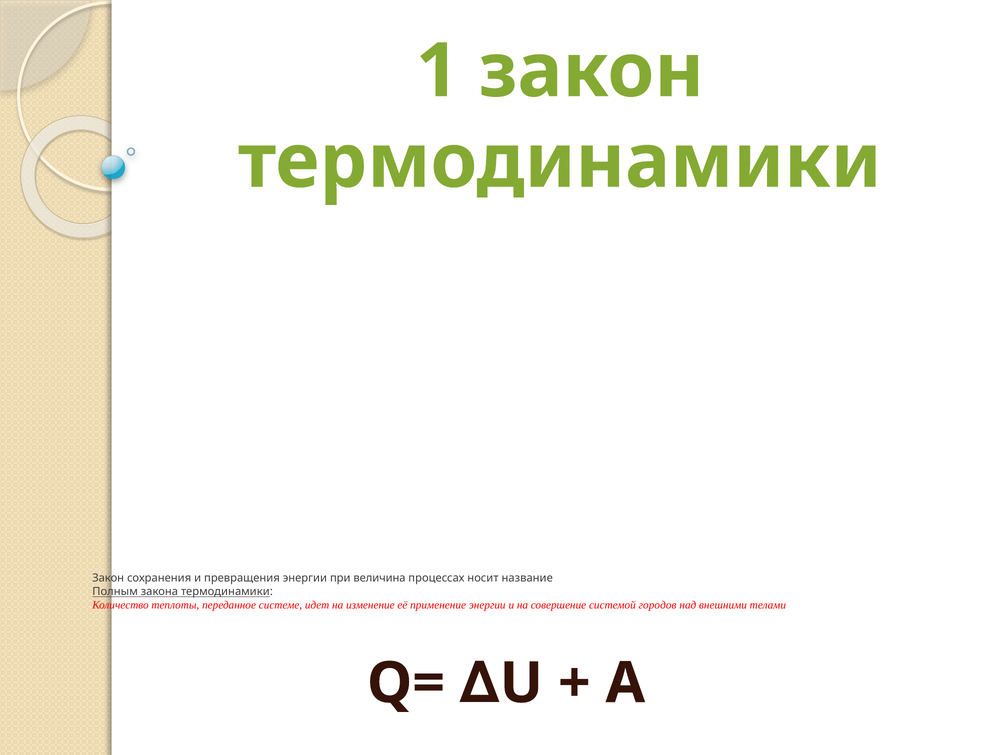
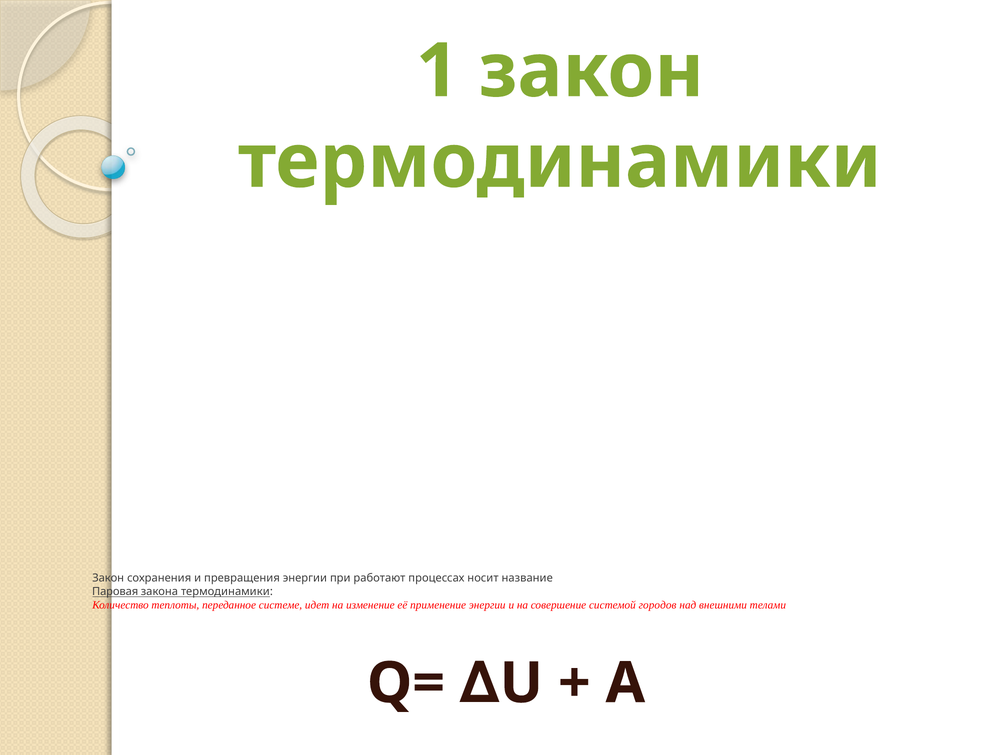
величина: величина -> работают
Полным: Полным -> Паровая
